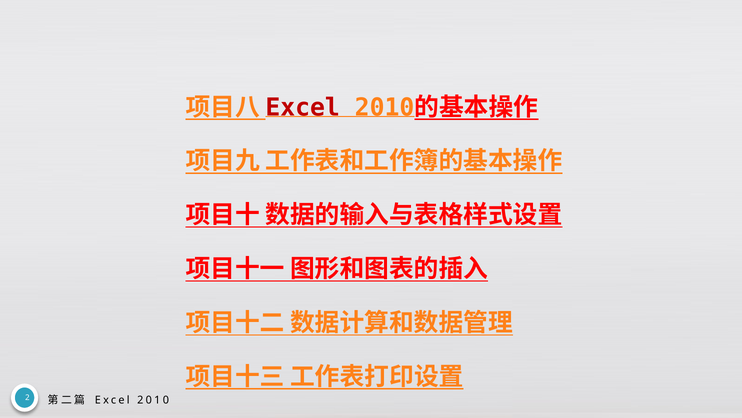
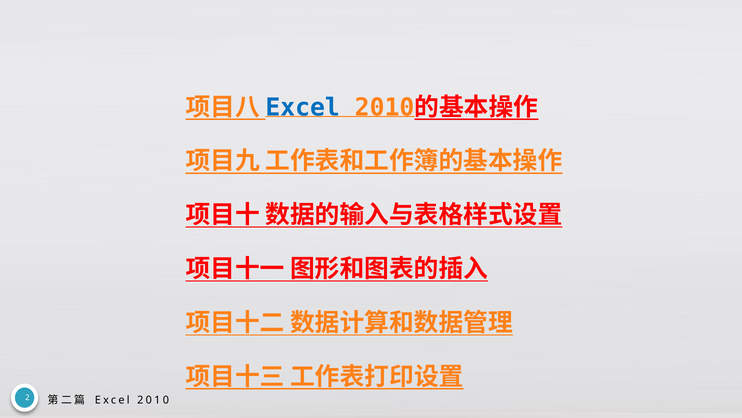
Excel at (303, 107) colour: red -> blue
